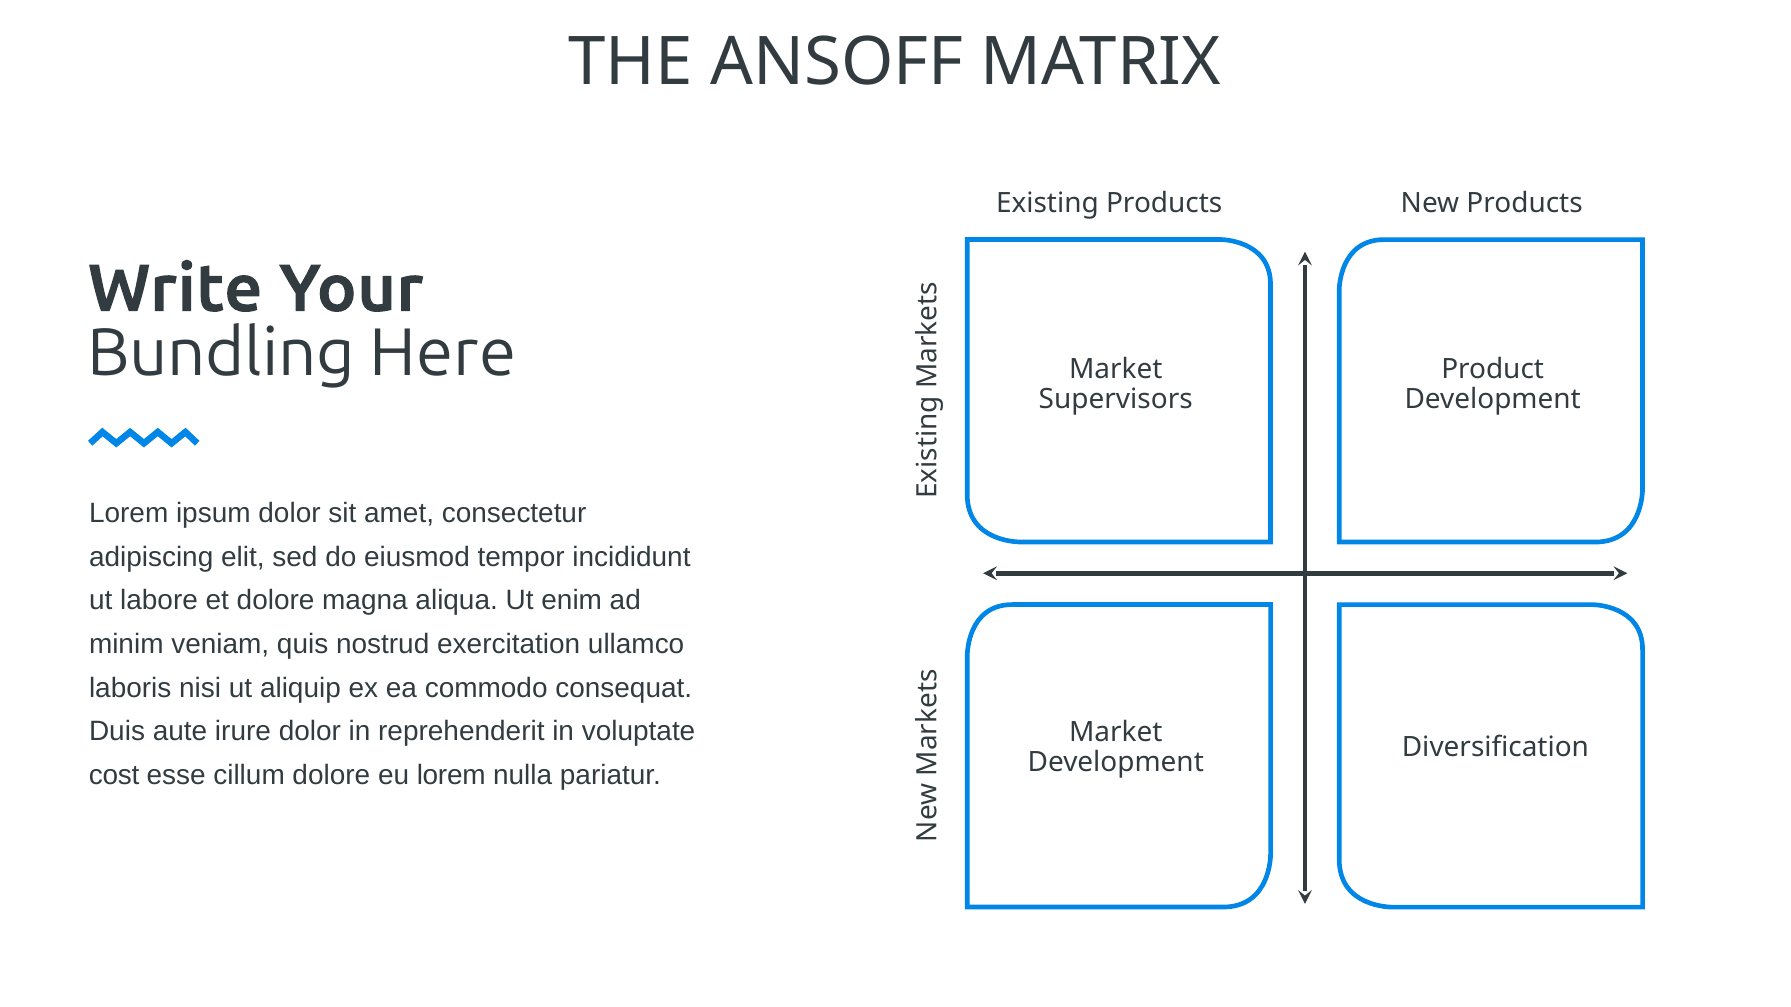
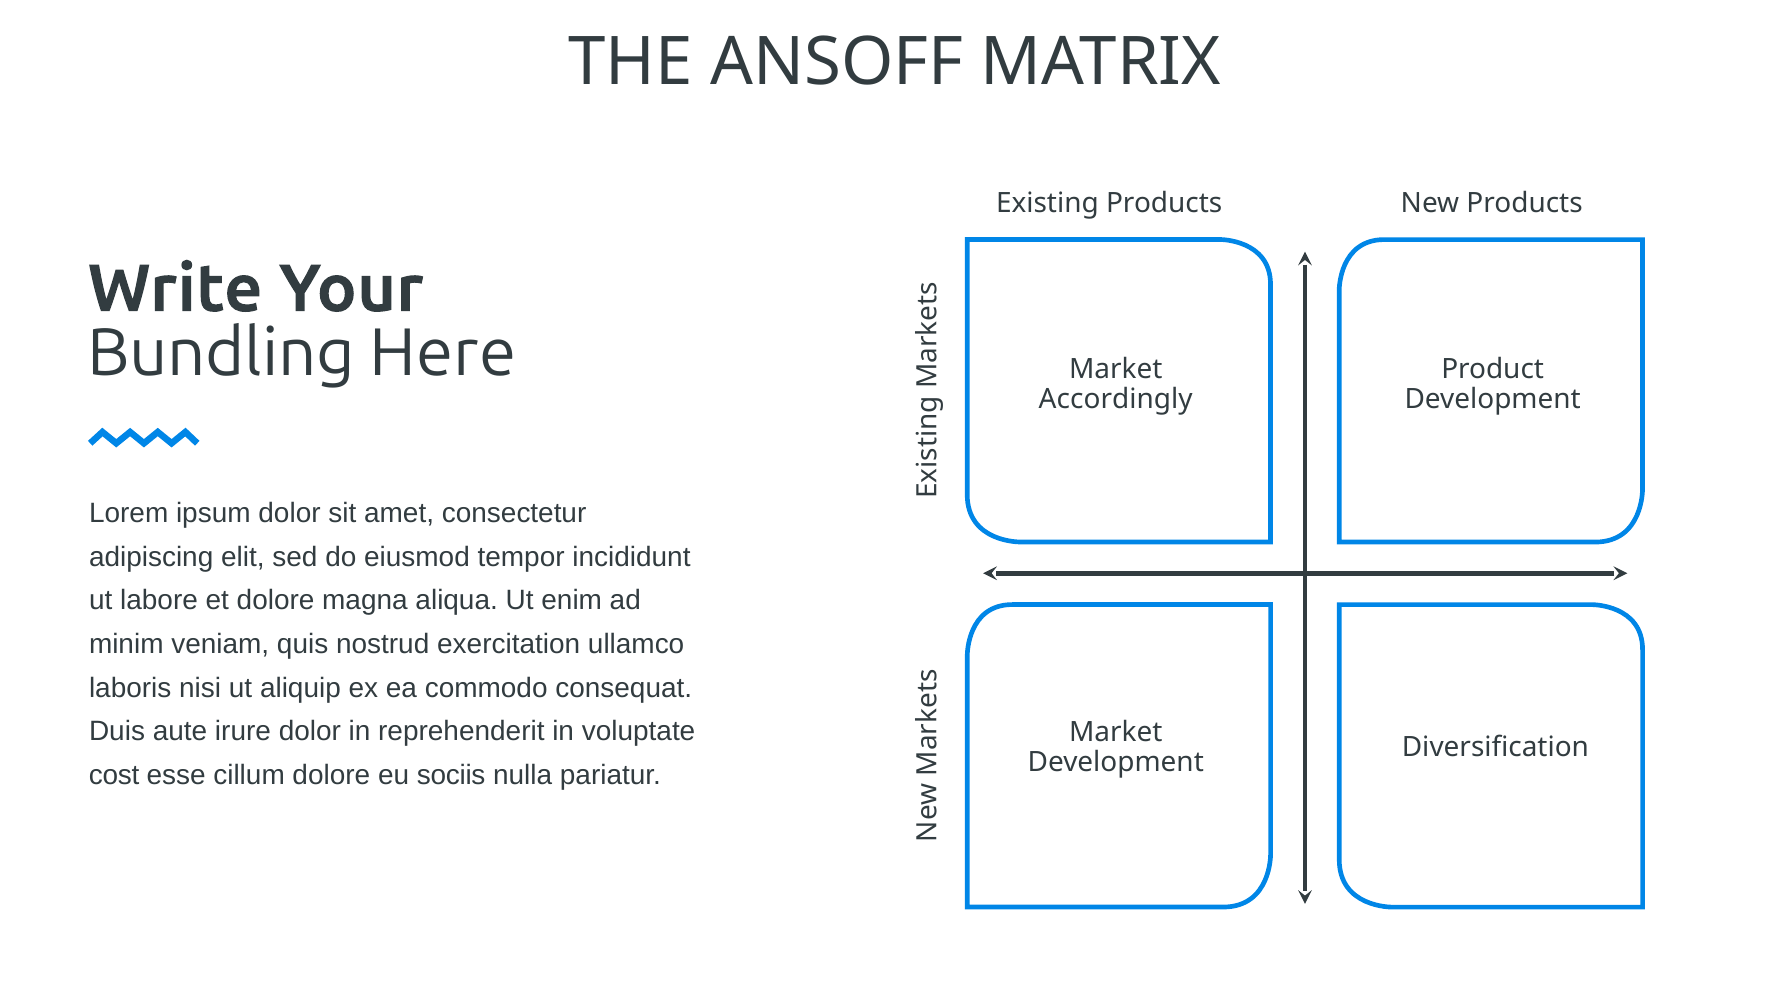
Supervisors: Supervisors -> Accordingly
eu lorem: lorem -> sociis
